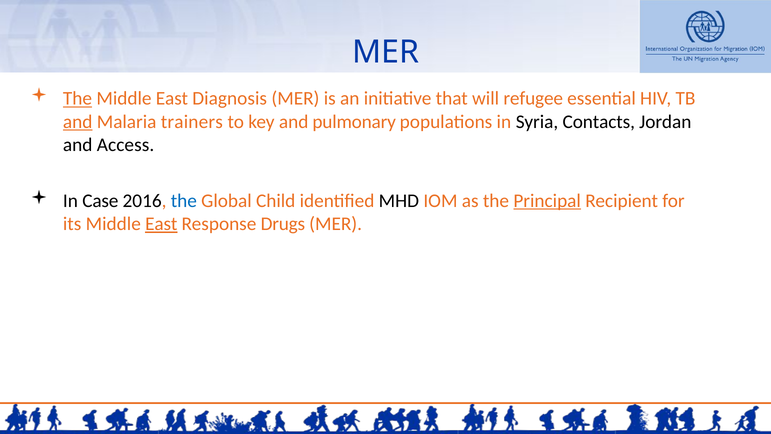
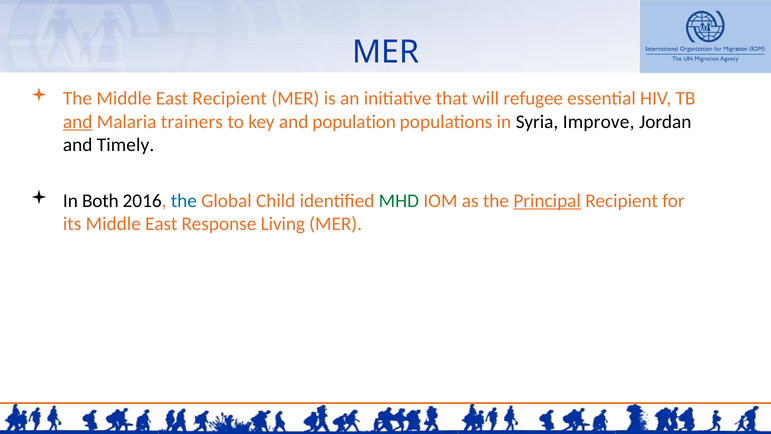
The at (78, 99) underline: present -> none
East Diagnosis: Diagnosis -> Recipient
pulmonary: pulmonary -> population
Contacts: Contacts -> Improve
Access: Access -> Timely
Case: Case -> Both
MHD colour: black -> green
East at (161, 224) underline: present -> none
Drugs: Drugs -> Living
